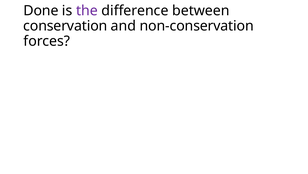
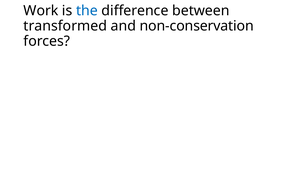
Done: Done -> Work
the colour: purple -> blue
conservation: conservation -> transformed
